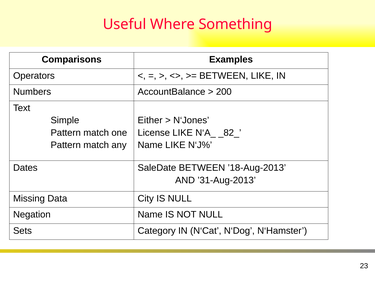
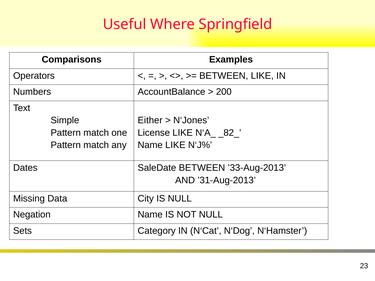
Something: Something -> Springfield
’18-Aug-2013: ’18-Aug-2013 -> ’33-Aug-2013
